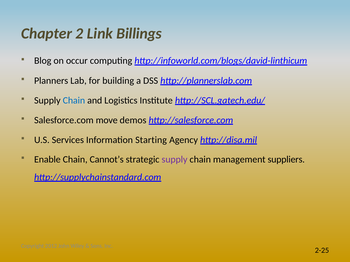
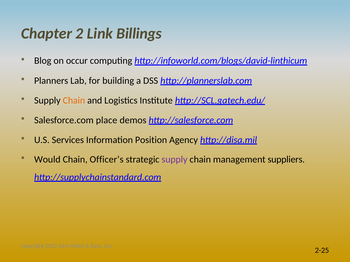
Chain at (74, 101) colour: blue -> orange
move: move -> place
Starting: Starting -> Position
Enable: Enable -> Would
Cannot’s: Cannot’s -> Officer’s
